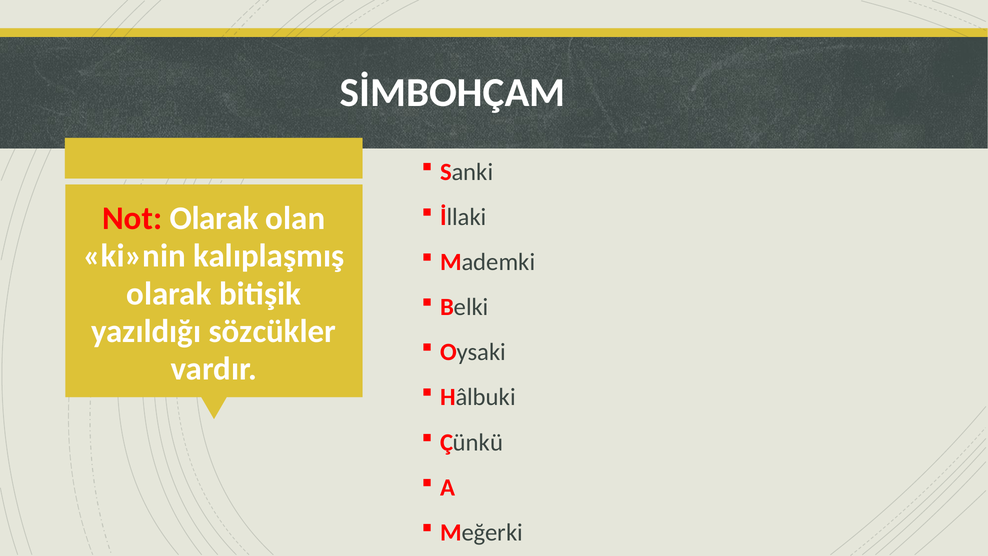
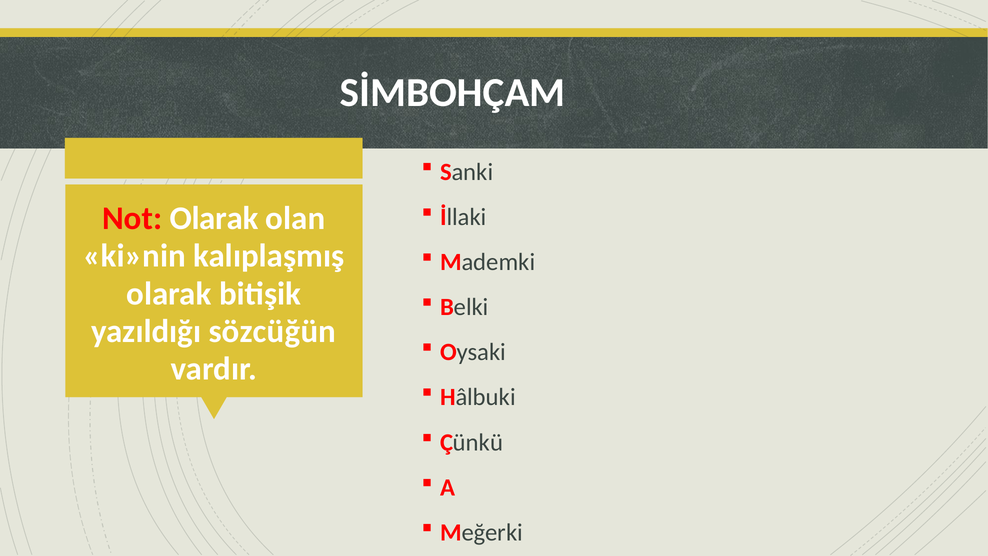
sözcükler: sözcükler -> sözcüğün
